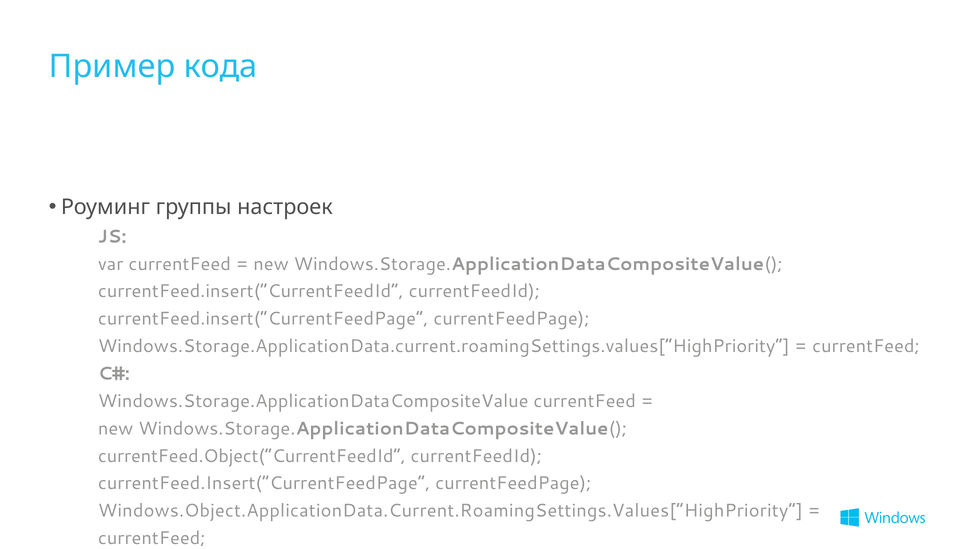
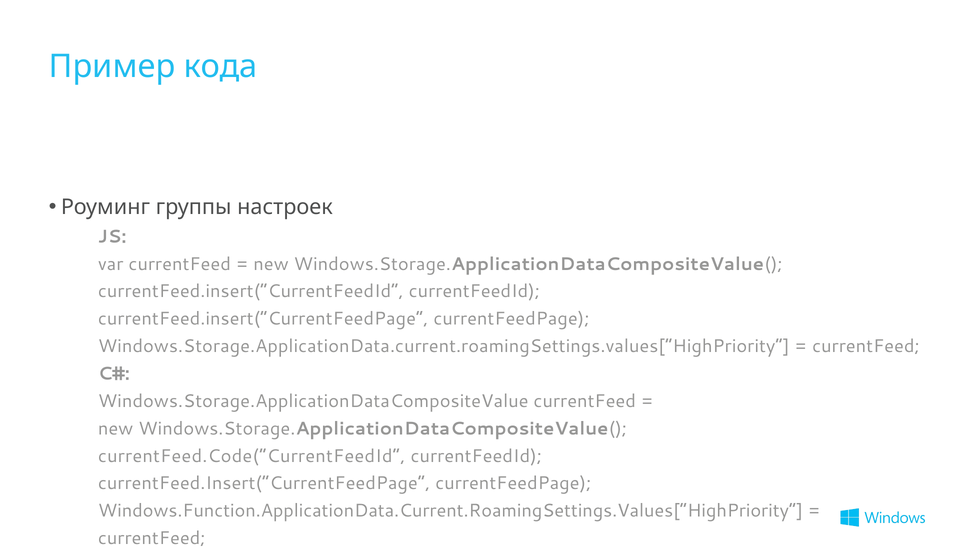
currentFeed.Object(“CurrentFeedId: currentFeed.Object(“CurrentFeedId -> currentFeed.Code(“CurrentFeedId
Windows.Object.ApplicationData.Current.RoamingSettings.Values[“HighPriority: Windows.Object.ApplicationData.Current.RoamingSettings.Values[“HighPriority -> Windows.Function.ApplicationData.Current.RoamingSettings.Values[“HighPriority
